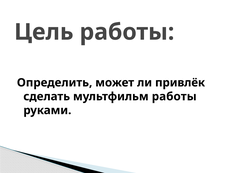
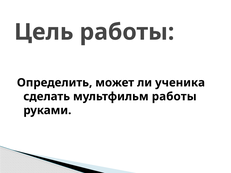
привлёк: привлёк -> ученика
